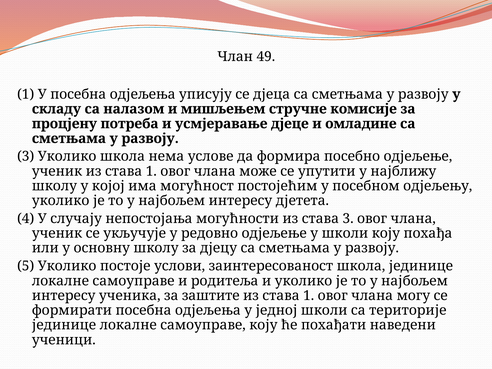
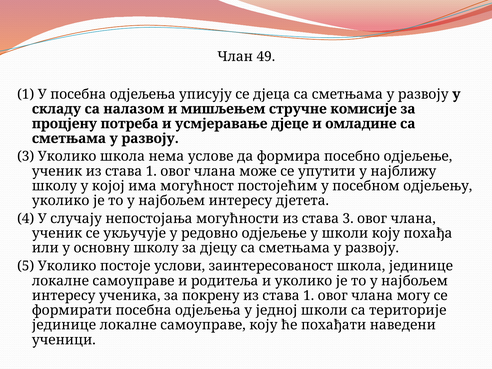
заштите: заштите -> покрену
